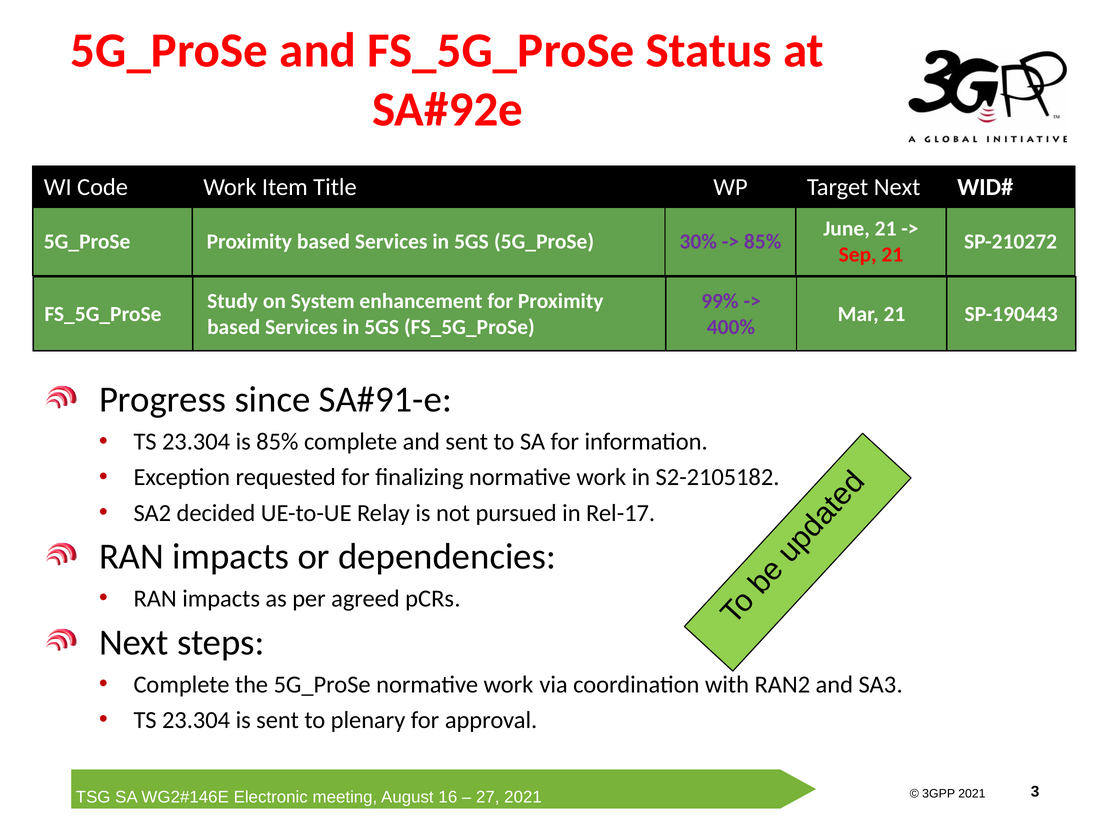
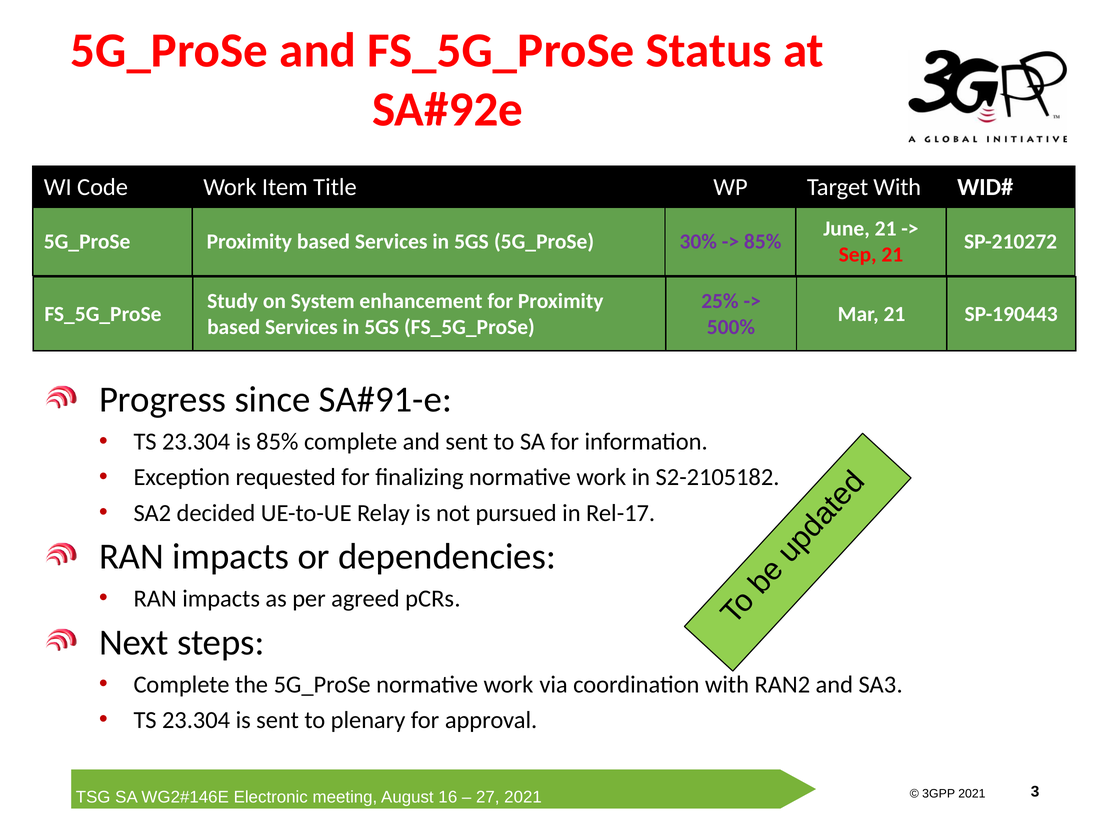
Target Next: Next -> With
99%: 99% -> 25%
400%: 400% -> 500%
